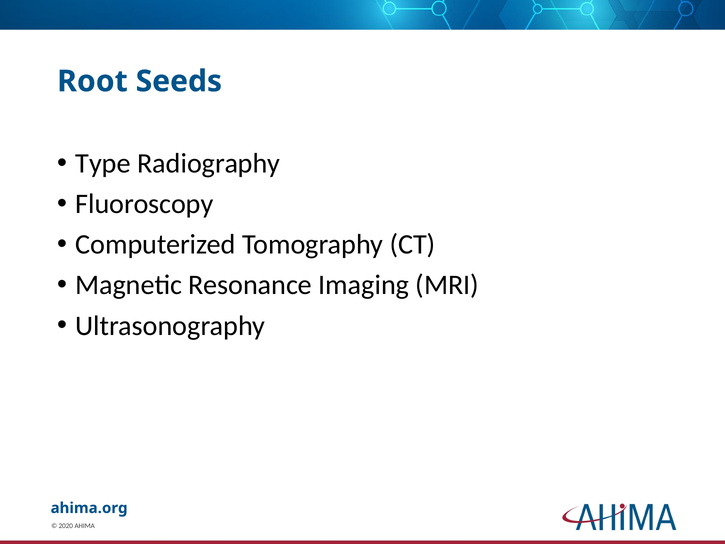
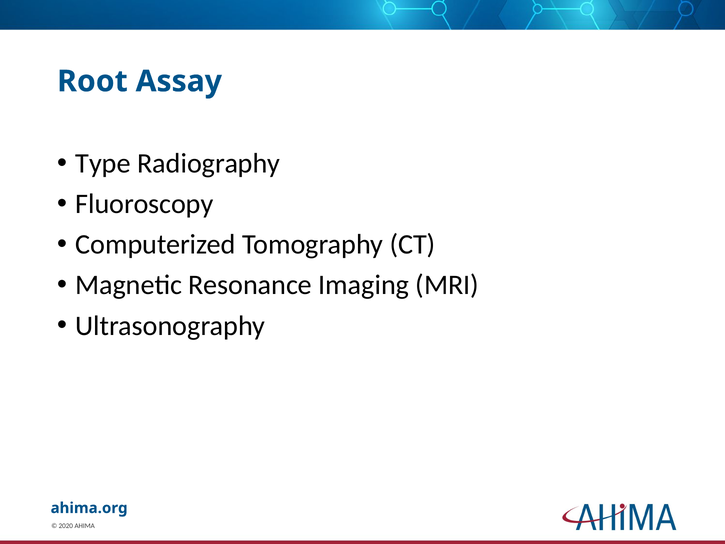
Seeds: Seeds -> Assay
